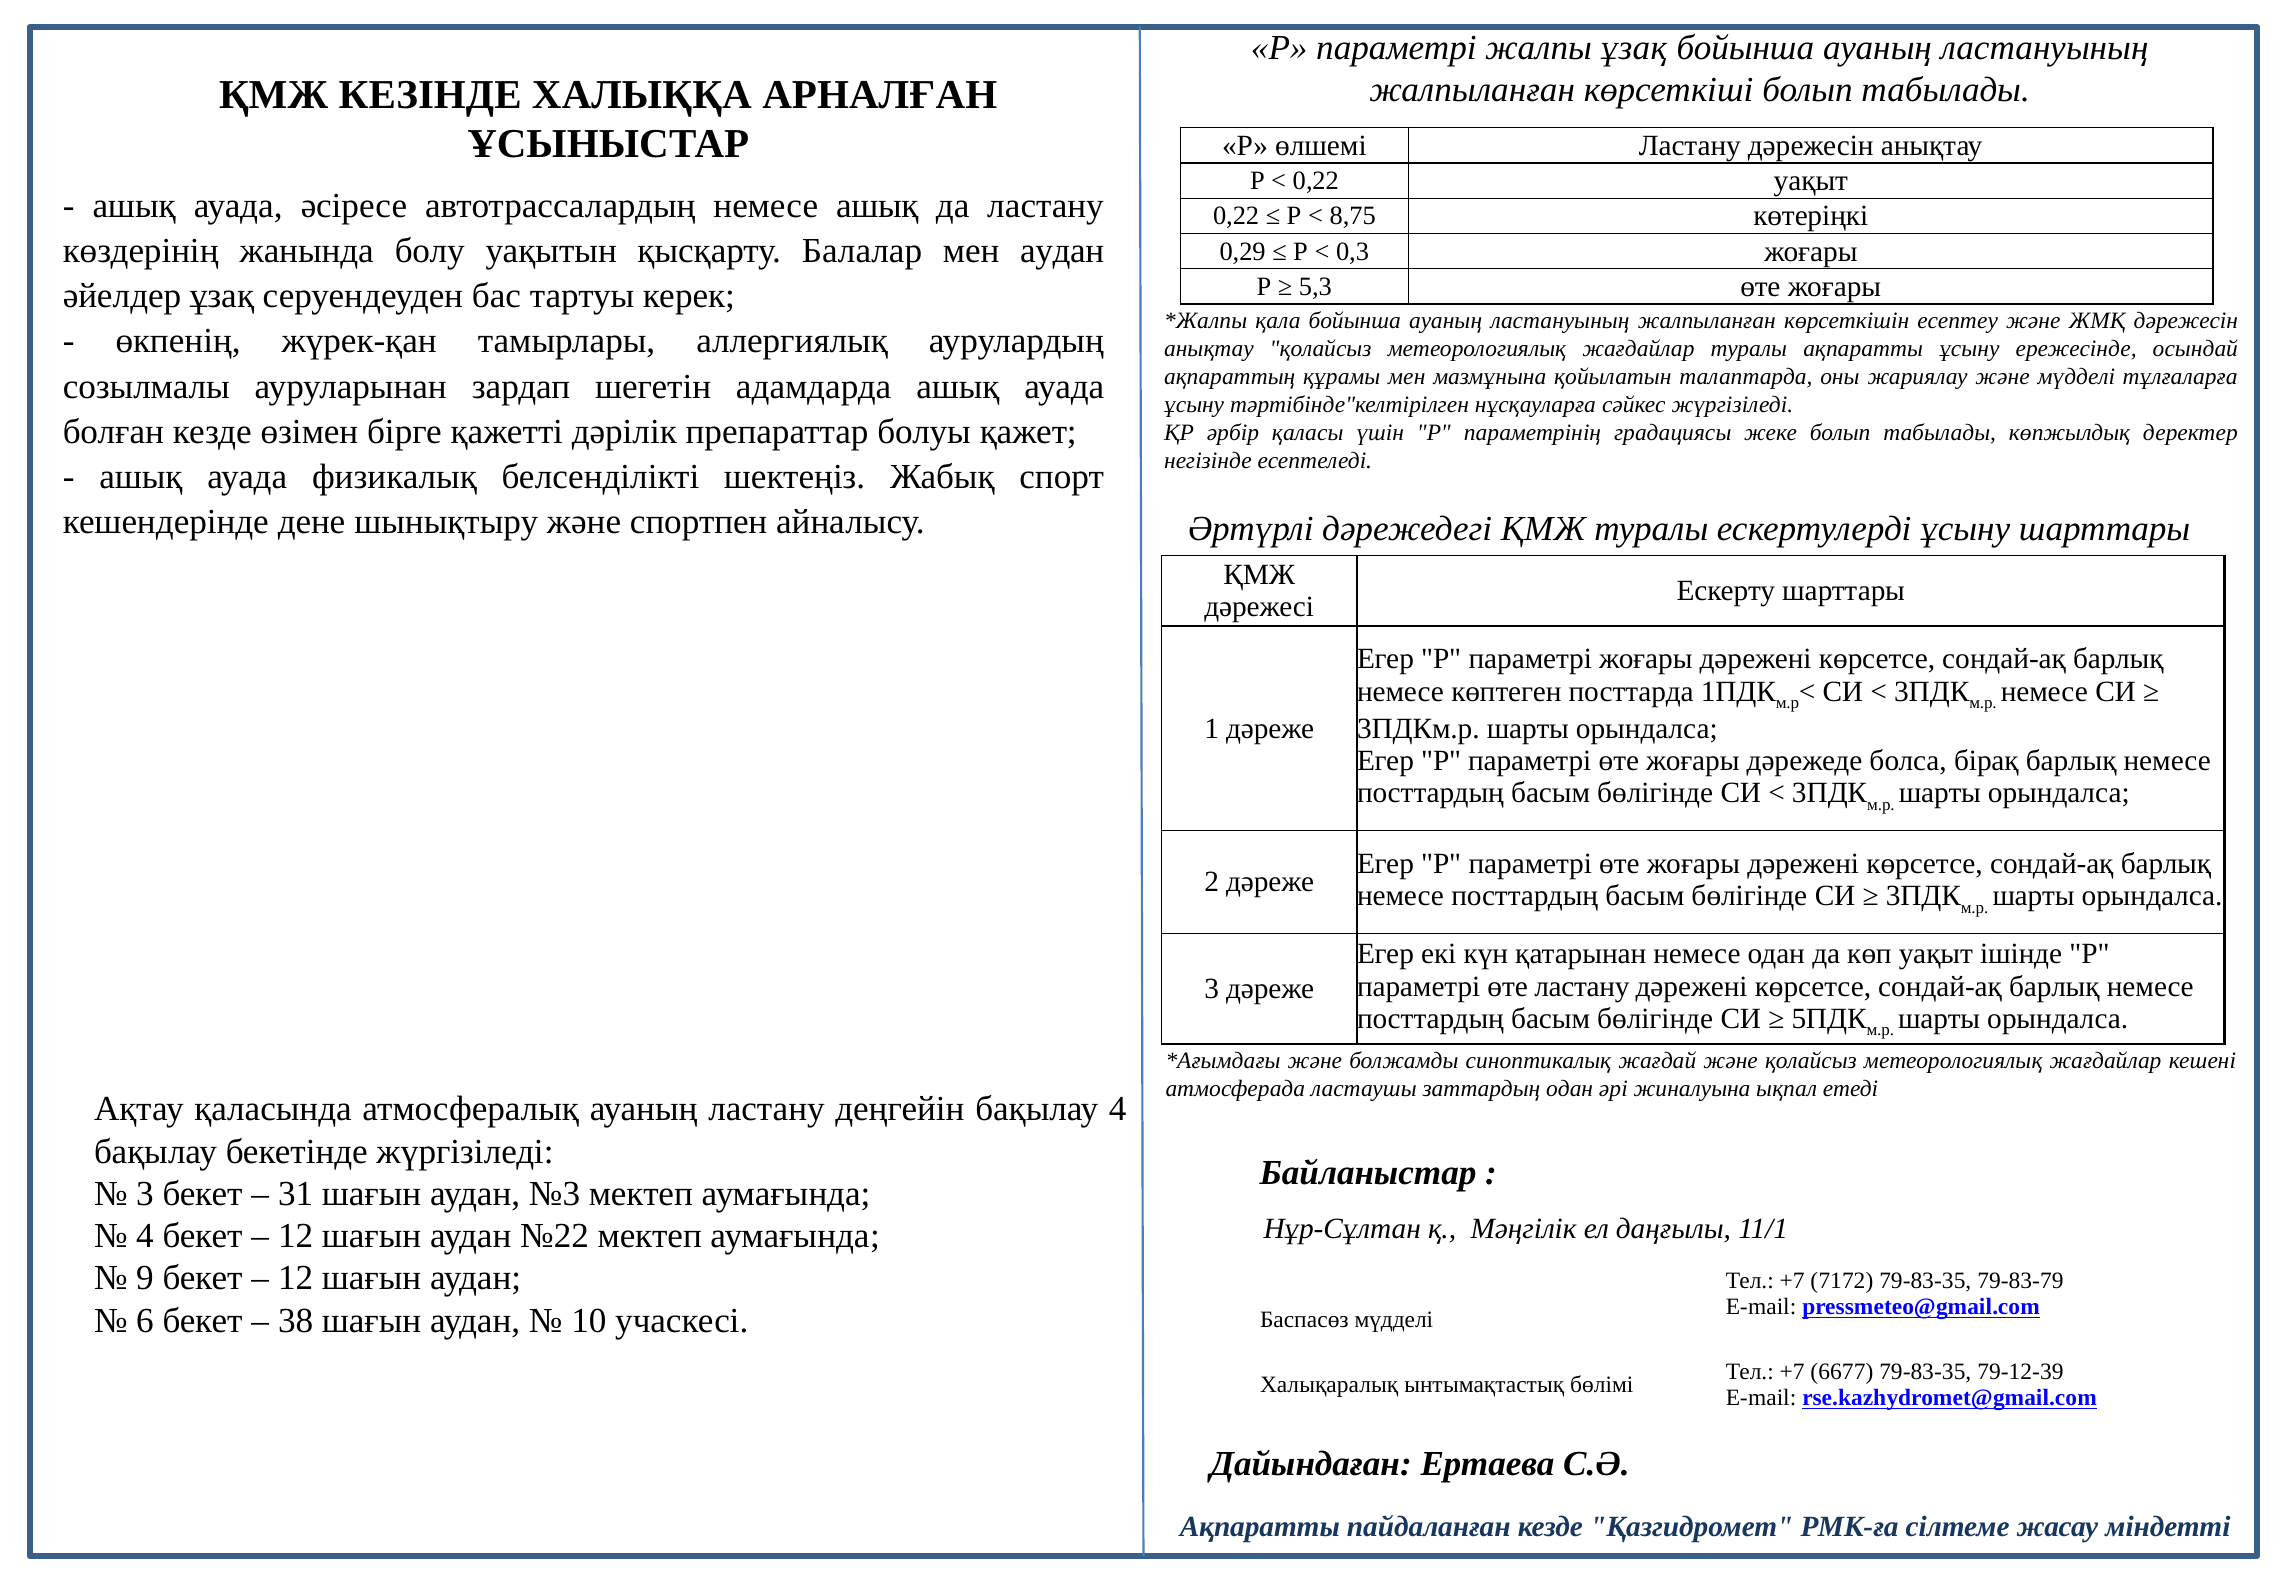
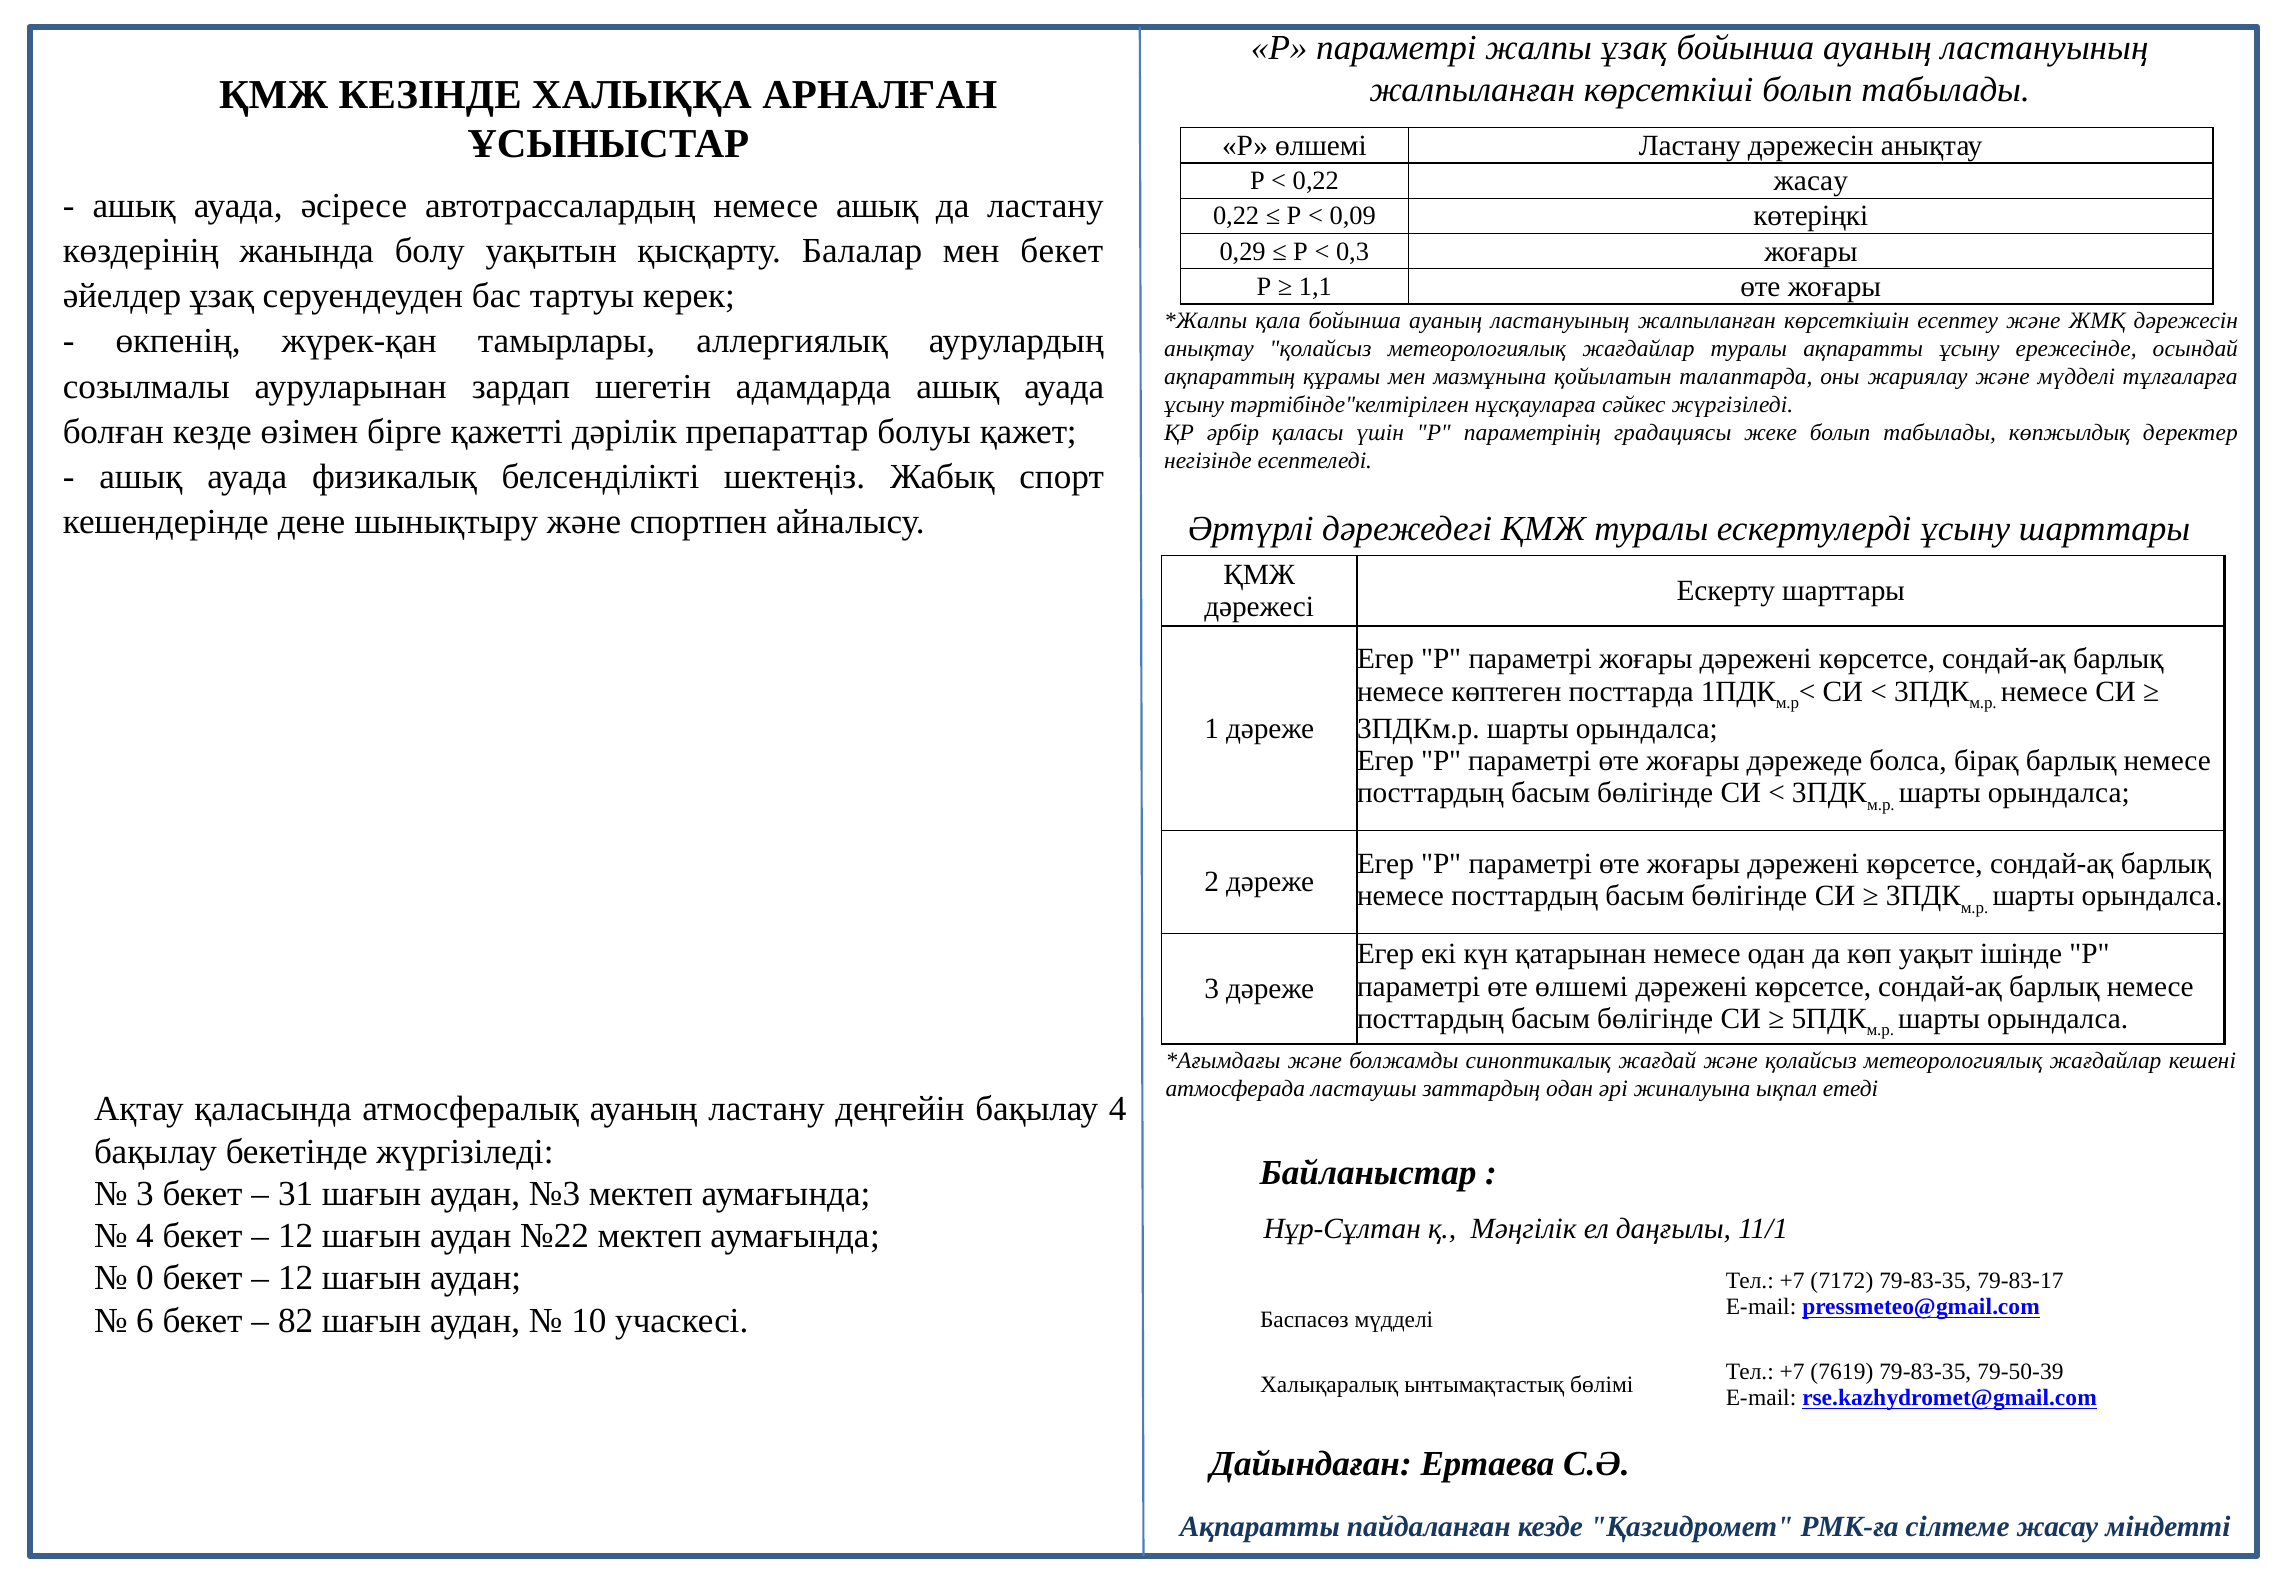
0,22 уақыт: уақыт -> жасау
8,75: 8,75 -> 0,09
мен аудан: аудан -> бекет
5,3: 5,3 -> 1,1
өте ластану: ластану -> өлшемі
9: 9 -> 0
79-83-79: 79-83-79 -> 79-83-17
38: 38 -> 82
6677: 6677 -> 7619
79-12-39: 79-12-39 -> 79-50-39
